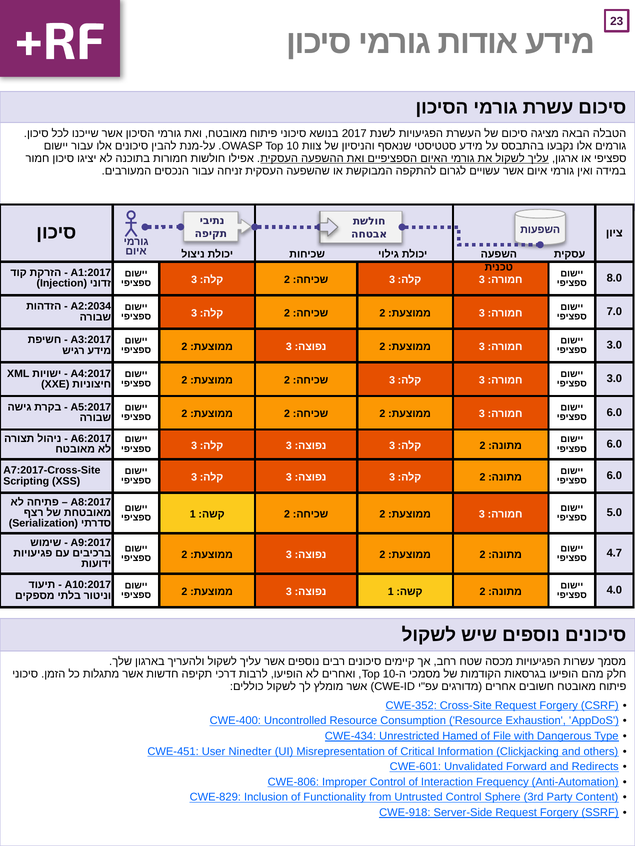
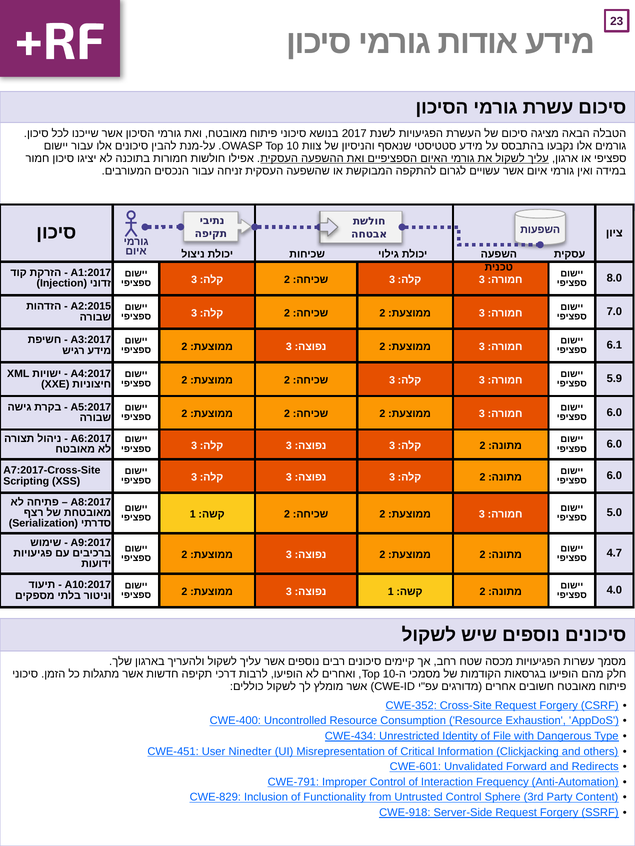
A2:2034: A2:2034 -> A2:2015
3.0 at (614, 346): 3.0 -> 6.1
3.0 at (614, 379): 3.0 -> 5.9
Hamed: Hamed -> Identity
CWE-806: CWE-806 -> CWE-791
